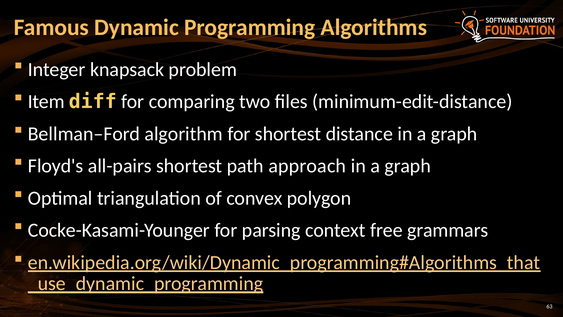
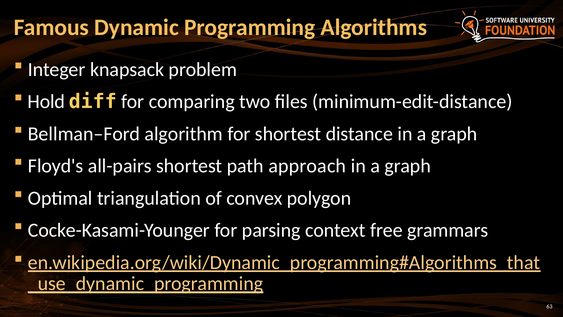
Item: Item -> Hold
